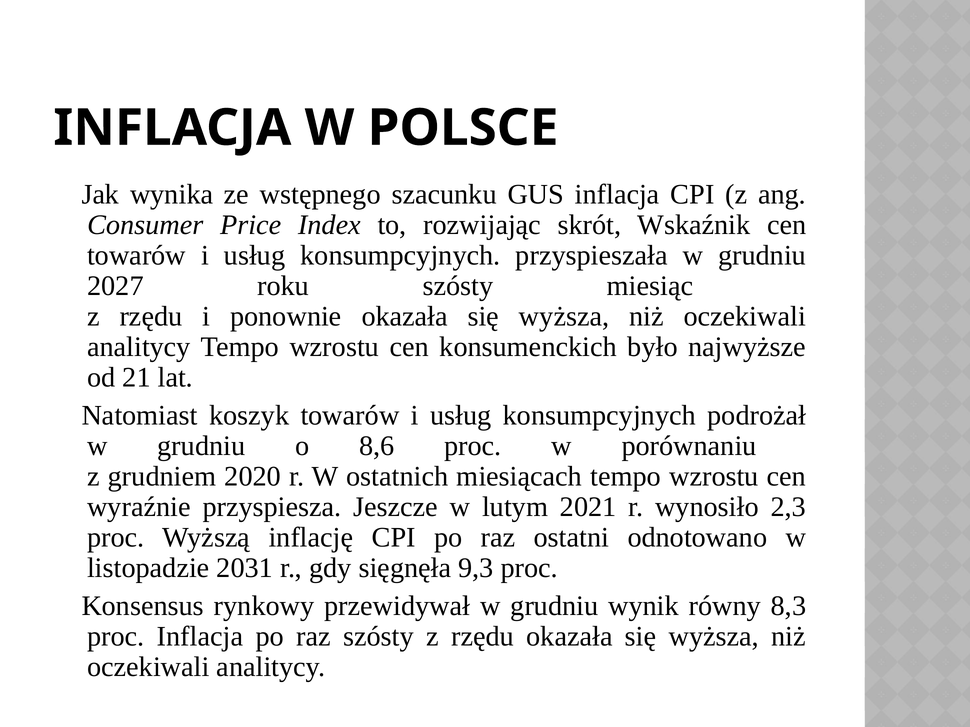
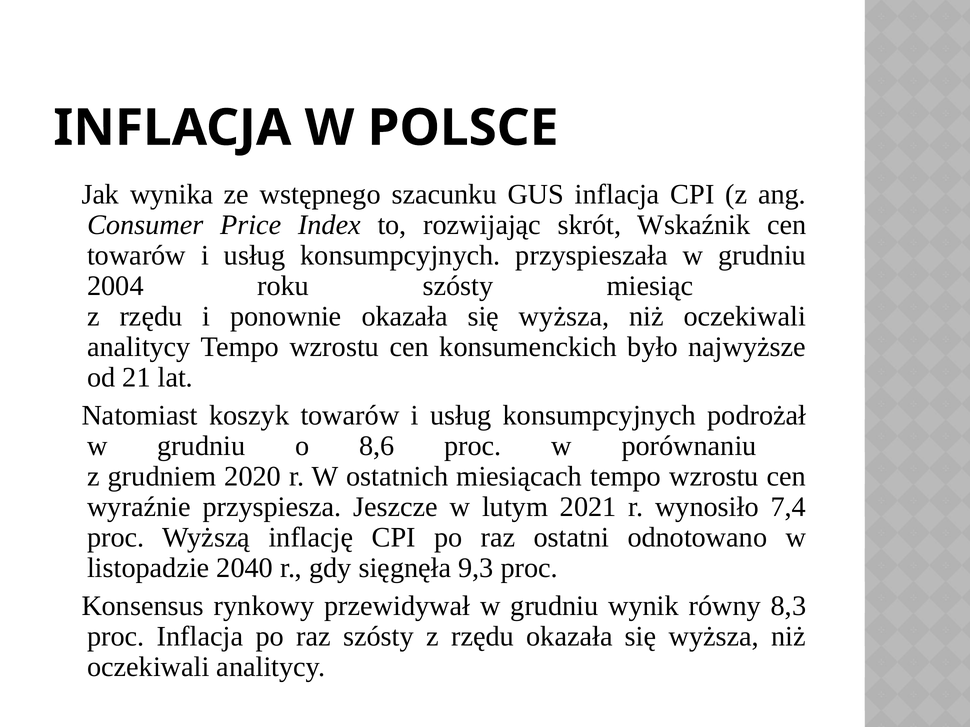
2027: 2027 -> 2004
2,3: 2,3 -> 7,4
2031: 2031 -> 2040
